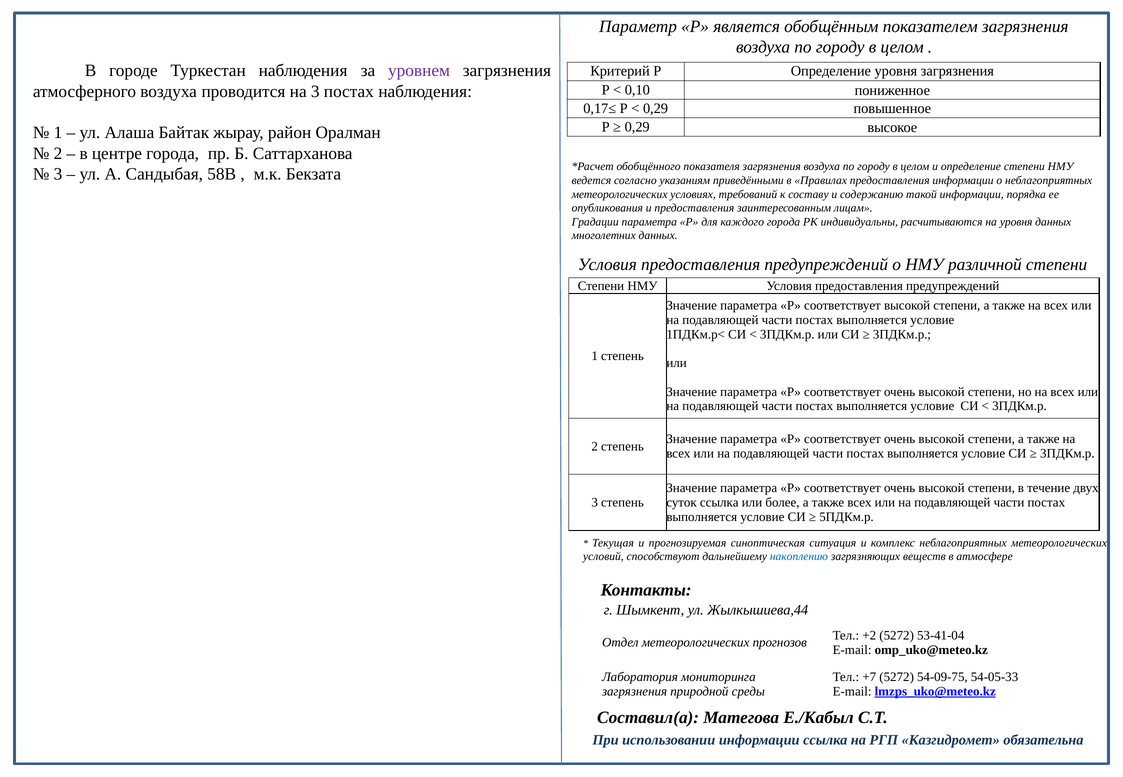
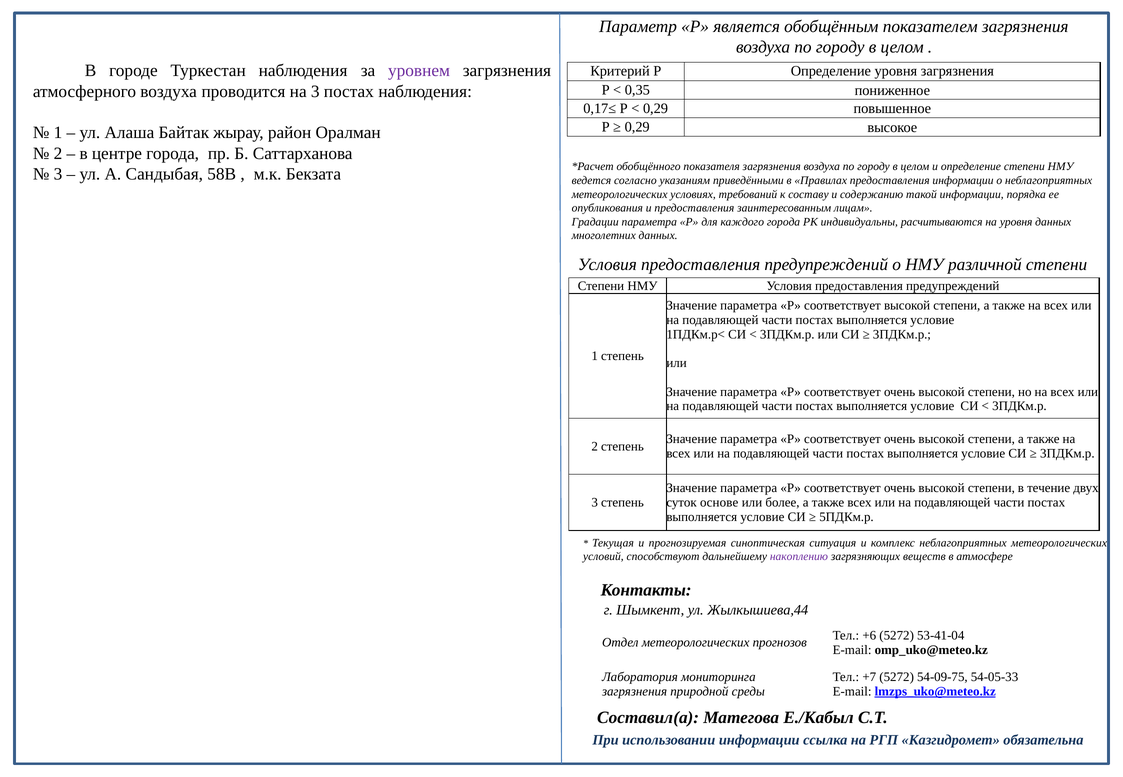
0,10: 0,10 -> 0,35
суток ссылка: ссылка -> основе
накоплению colour: blue -> purple
+2: +2 -> +6
